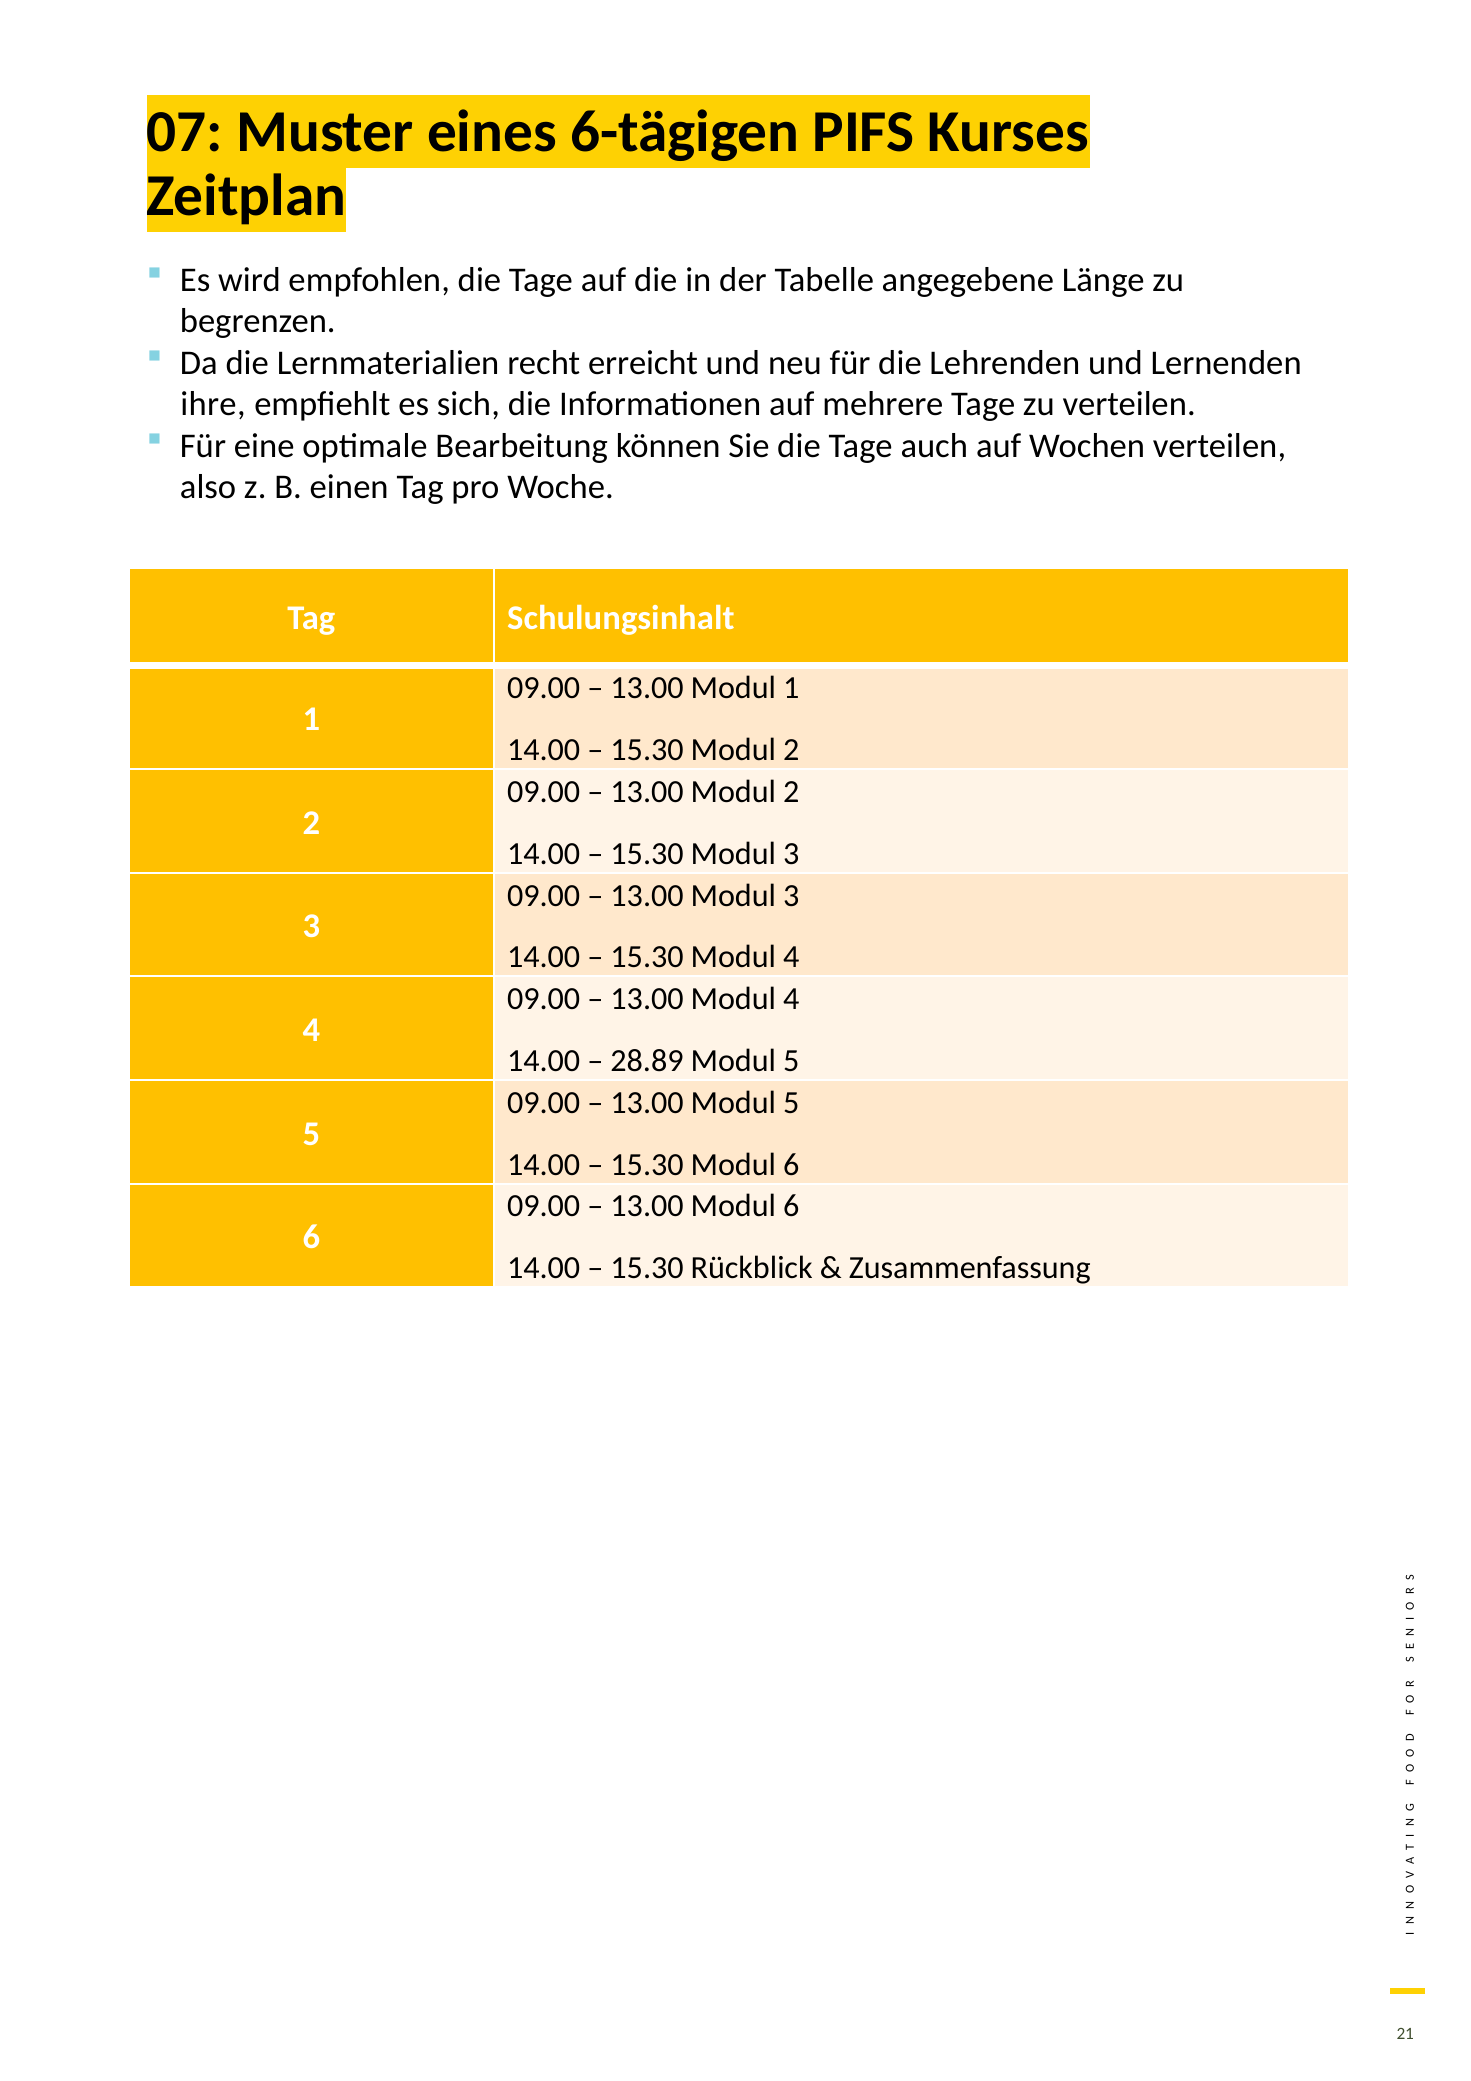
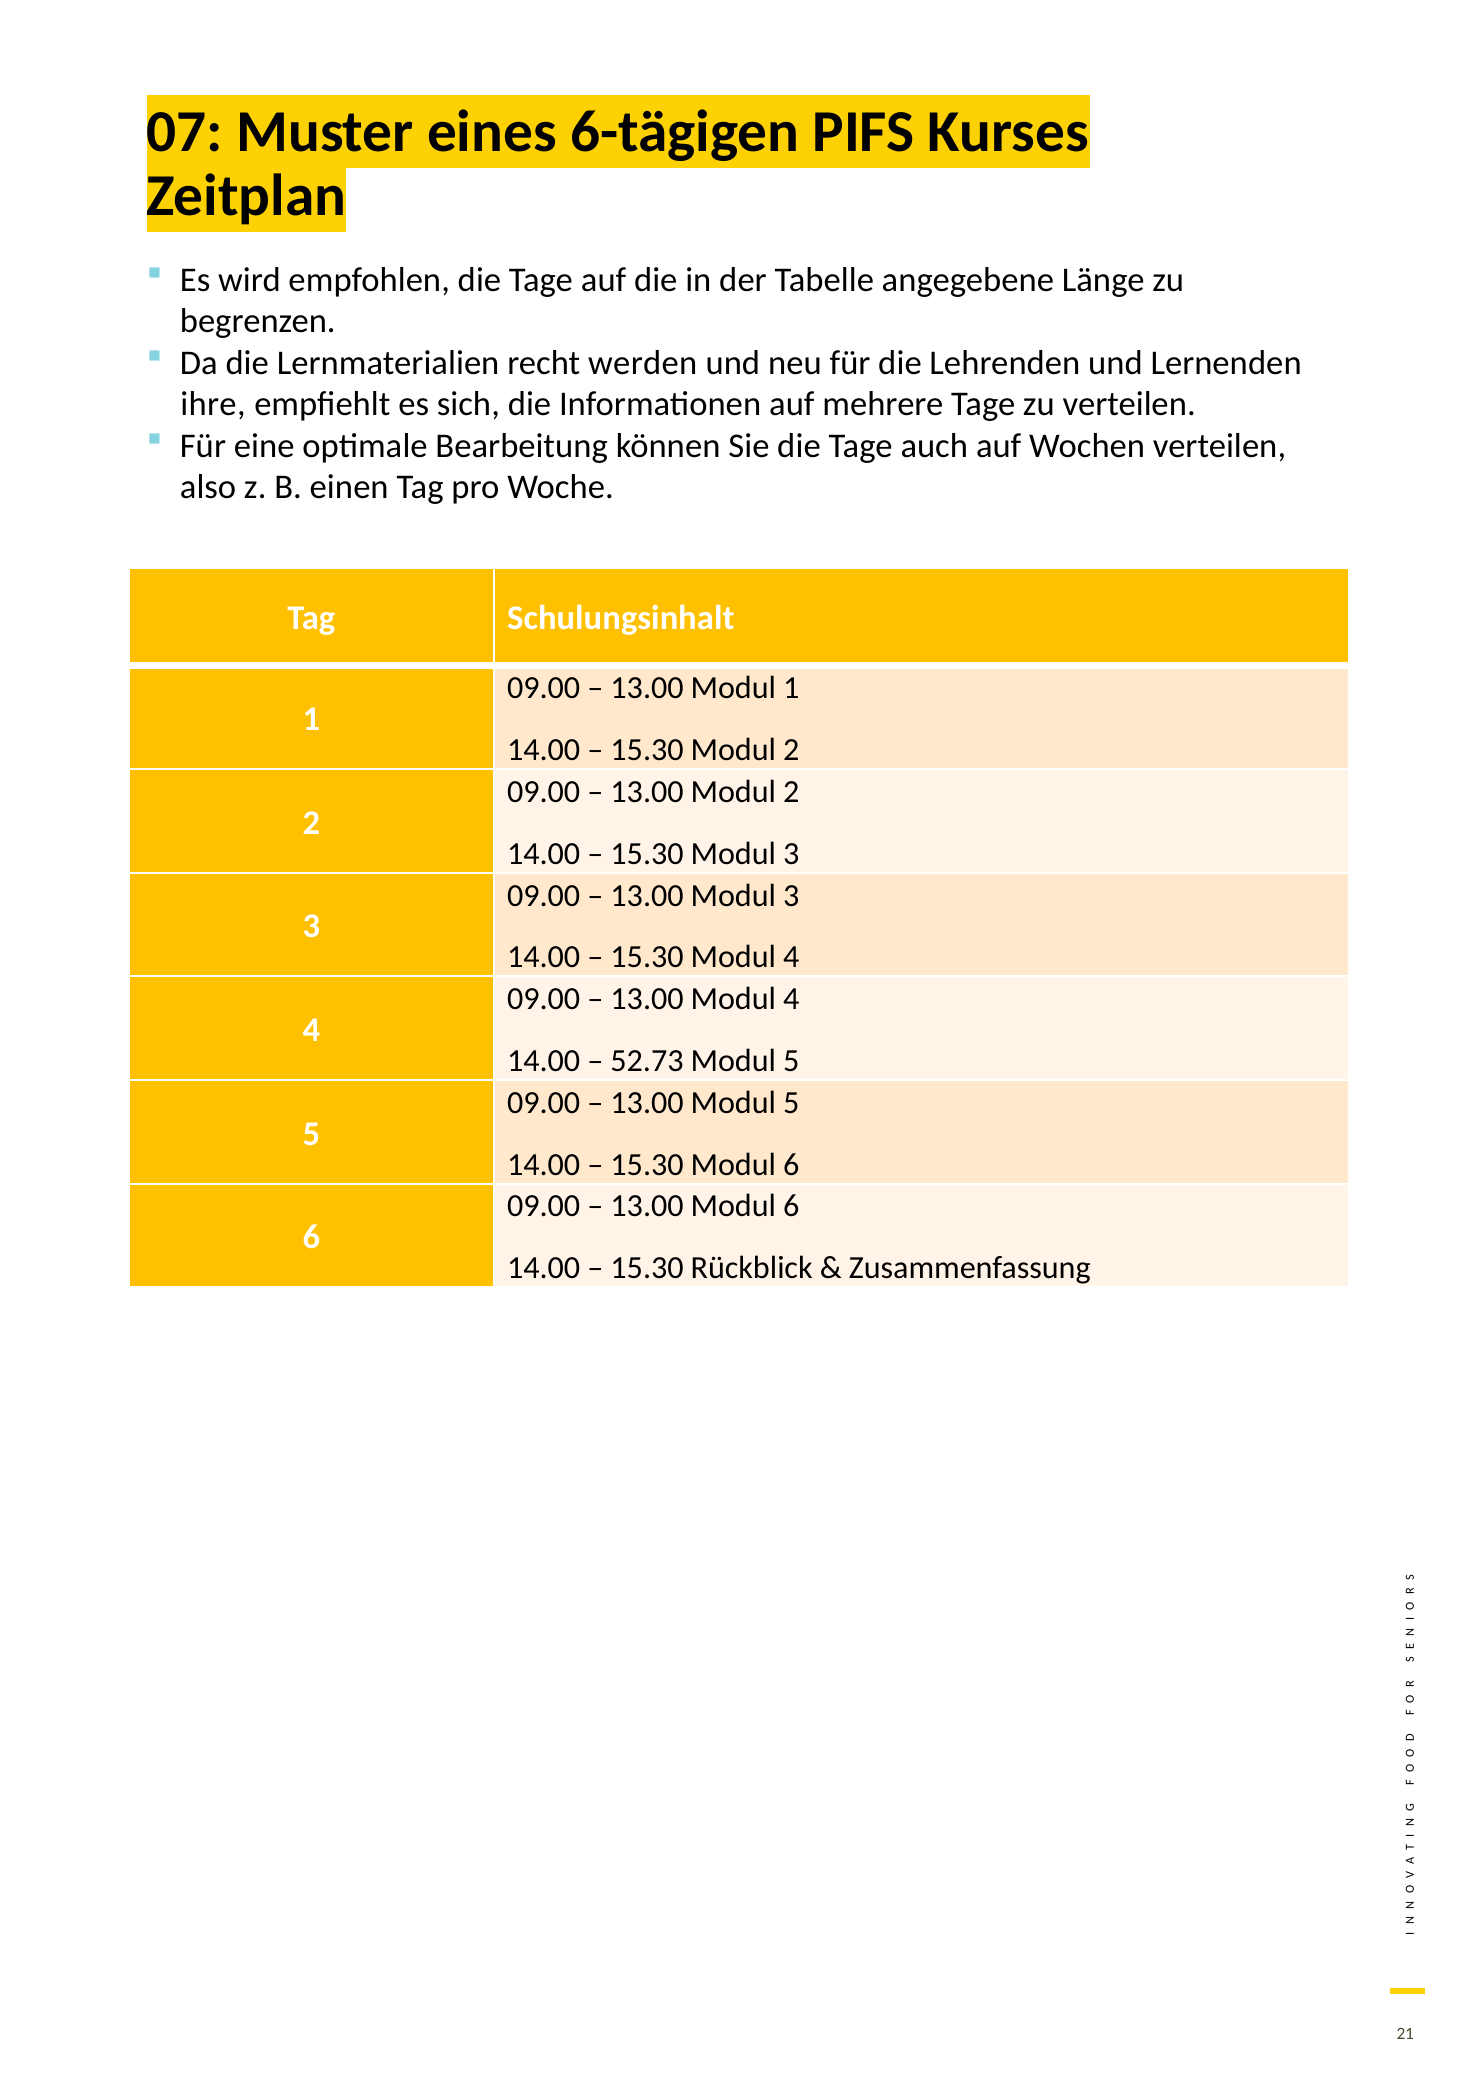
erreicht: erreicht -> werden
28.89: 28.89 -> 52.73
